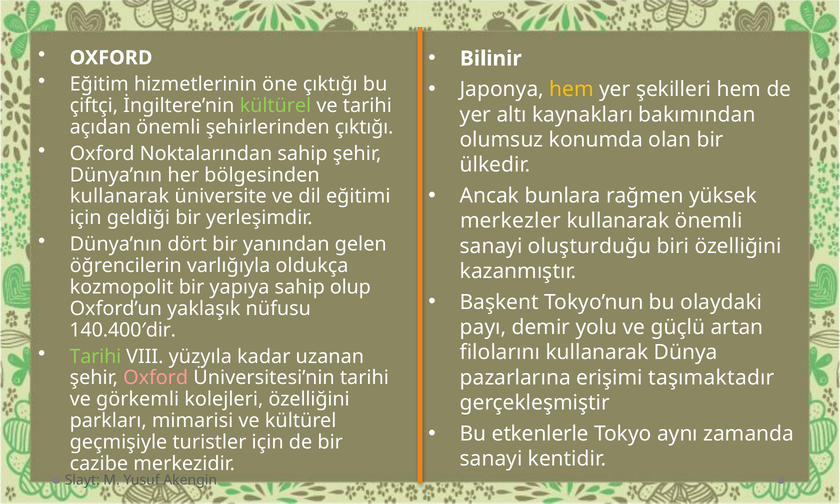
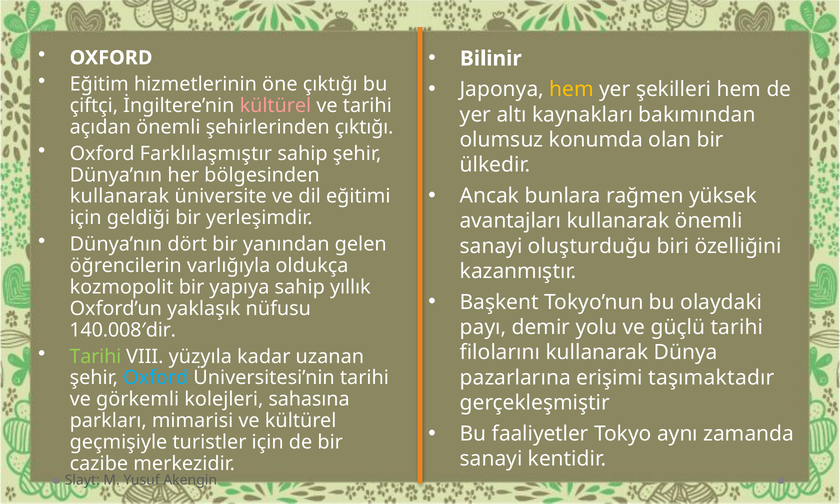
kültürel at (275, 106) colour: light green -> pink
Noktalarından: Noktalarından -> Farklılaşmıştır
merkezler: merkezler -> avantajları
olup: olup -> yıllık
güçlü artan: artan -> tarihi
140.400′dir: 140.400′dir -> 140.008′dir
Oxford at (156, 378) colour: pink -> light blue
kolejleri özelliğini: özelliğini -> sahasına
etkenlerle: etkenlerle -> faaliyetler
